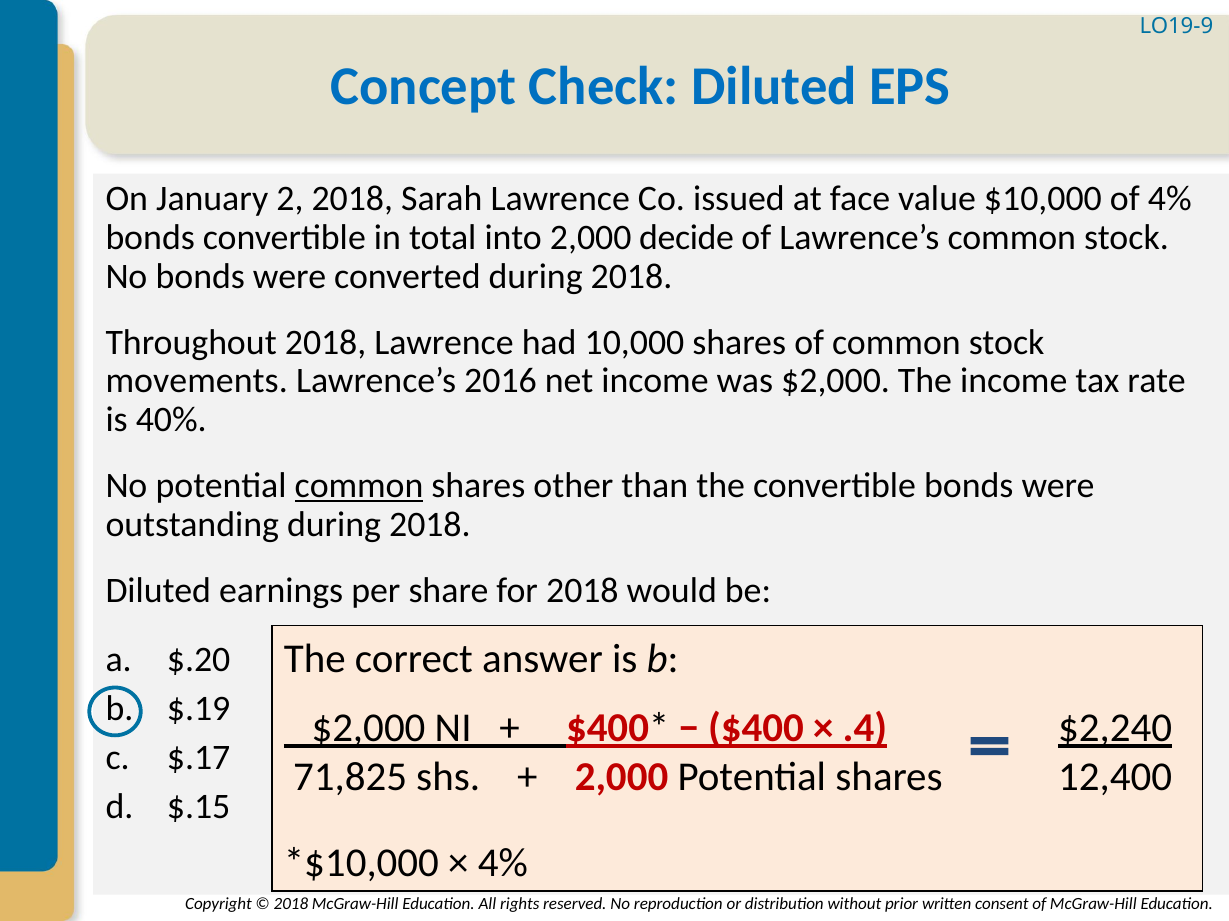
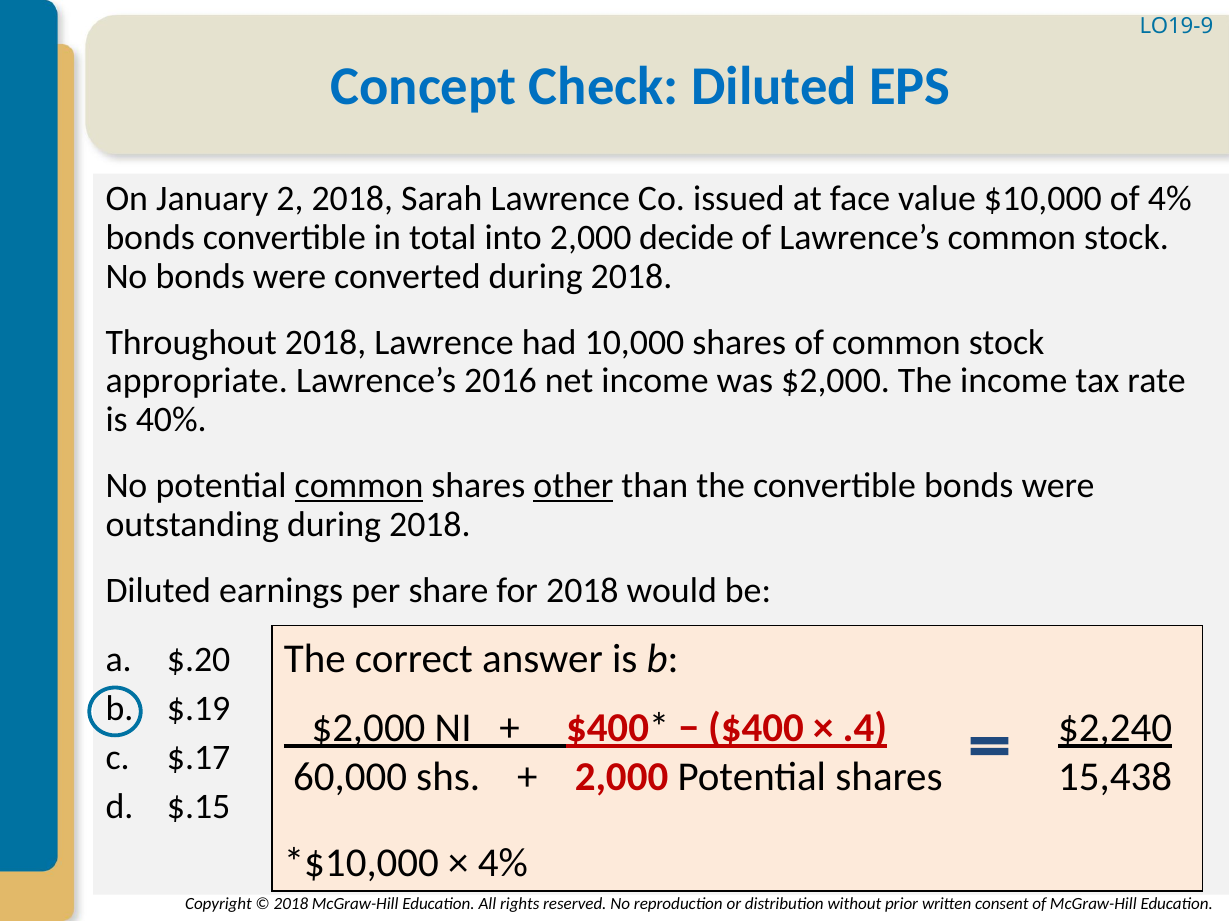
movements: movements -> appropriate
other underline: none -> present
71,825: 71,825 -> 60,000
12,400: 12,400 -> 15,438
